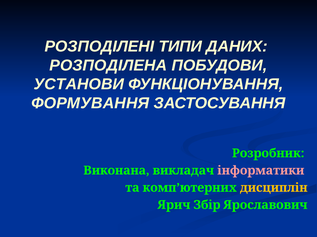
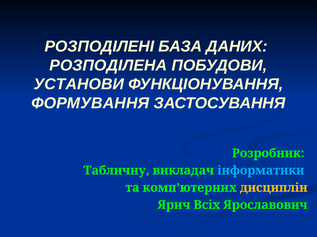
ТИПИ: ТИПИ -> БАЗА
Виконана: Виконана -> Табличну
інформатики colour: pink -> light blue
Збір: Збір -> Всіх
